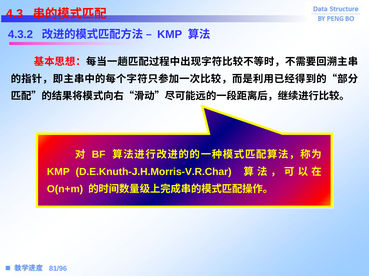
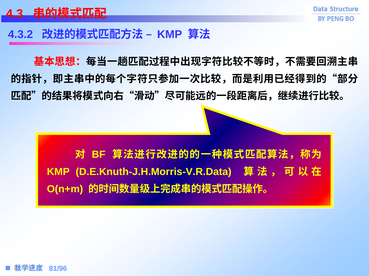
D.E.Knuth-J.H.Morris-V.R.Char: D.E.Knuth-J.H.Morris-V.R.Char -> D.E.Knuth-J.H.Morris-V.R.Data
